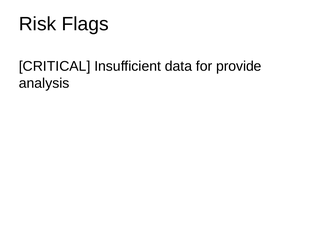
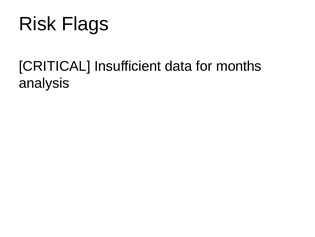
provide: provide -> months
